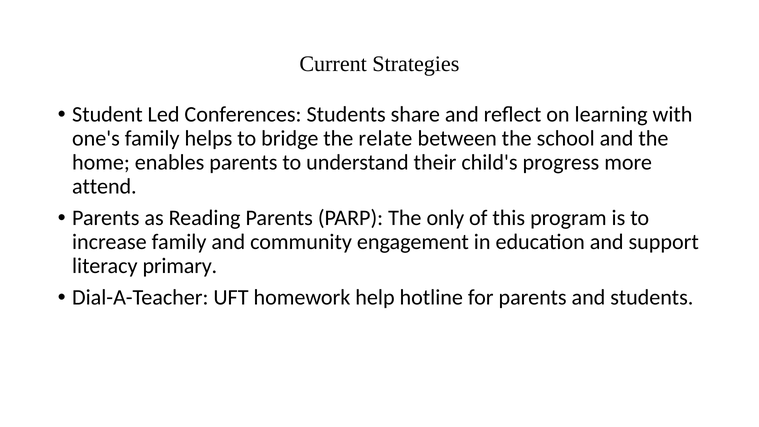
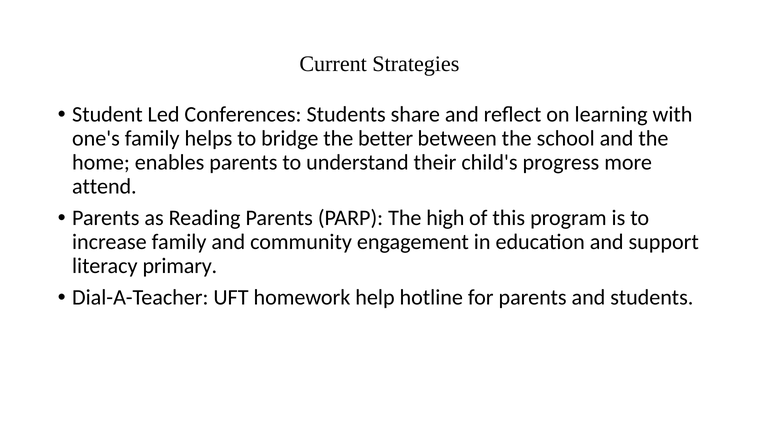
relate: relate -> better
only: only -> high
